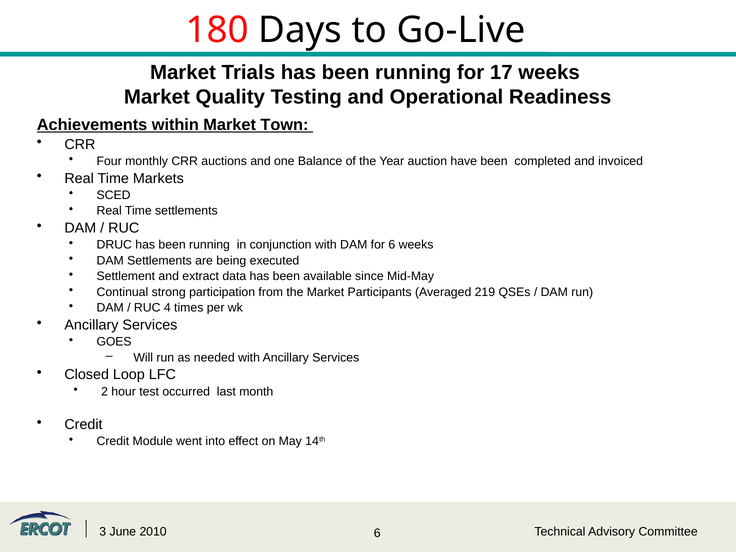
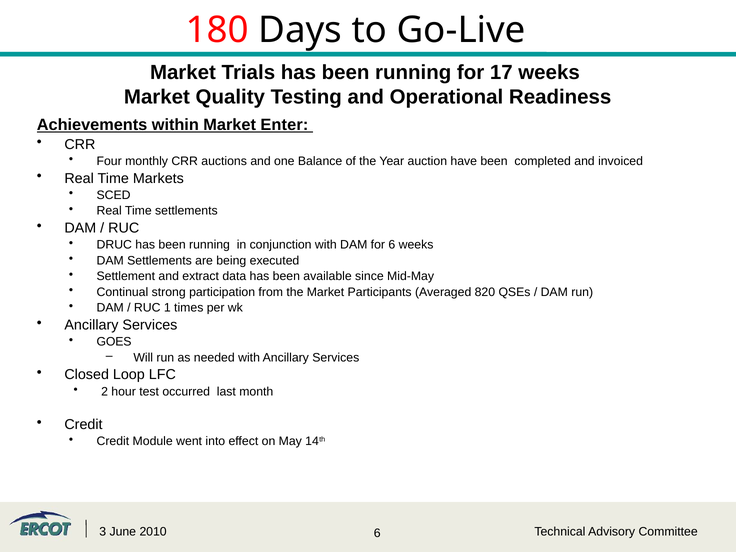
Town: Town -> Enter
219: 219 -> 820
4: 4 -> 1
